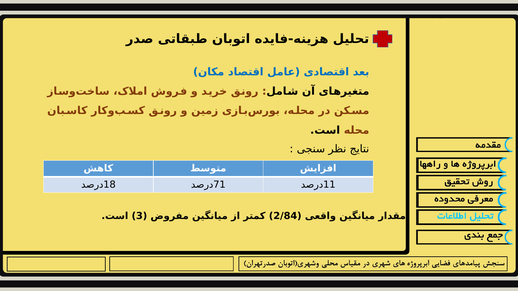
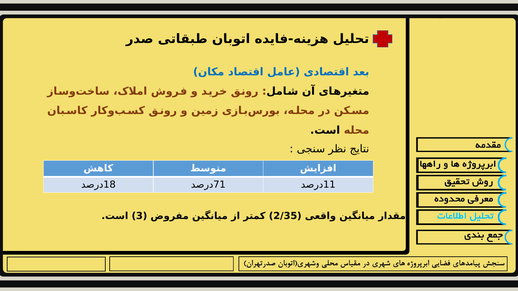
2/84: 2/84 -> 2/35
